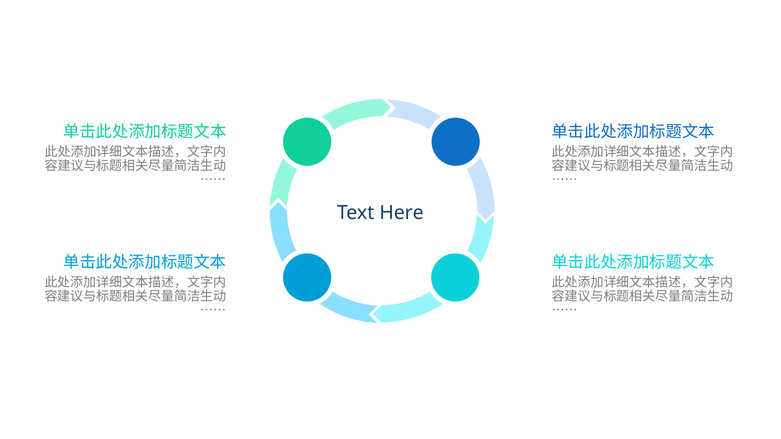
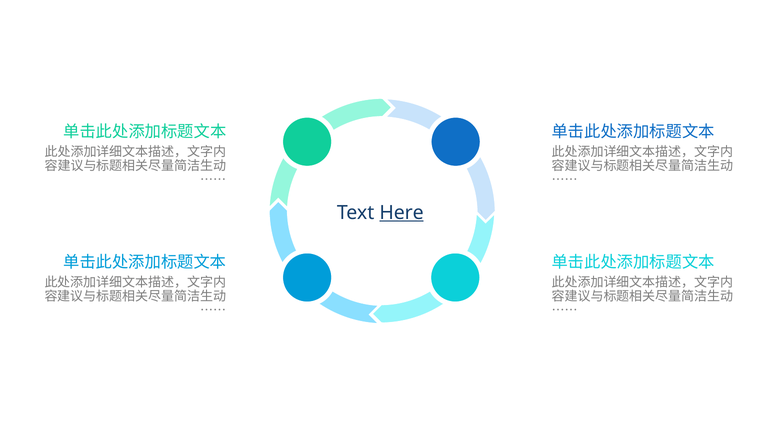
Here underline: none -> present
